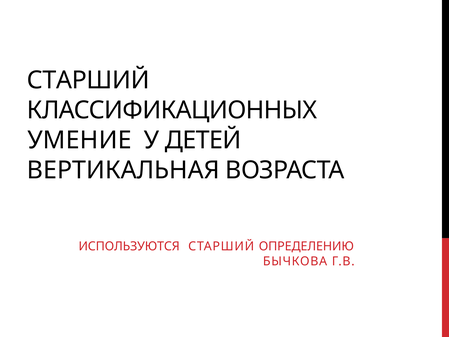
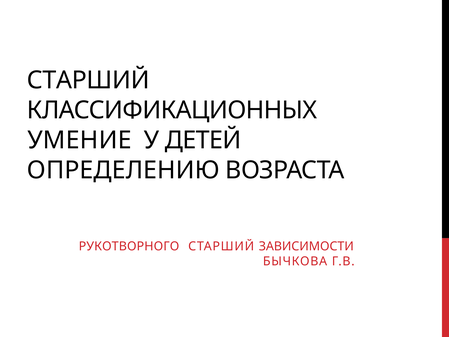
ВЕРТИКАЛЬНАЯ: ВЕРТИКАЛЬНАЯ -> ОПРЕДЕЛЕНИЮ
ИСПОЛЬЗУЮТСЯ: ИСПОЛЬЗУЮТСЯ -> РУКОТВОРНОГО
ОПРЕДЕЛЕНИЮ: ОПРЕДЕЛЕНИЮ -> ЗАВИСИМОСТИ
